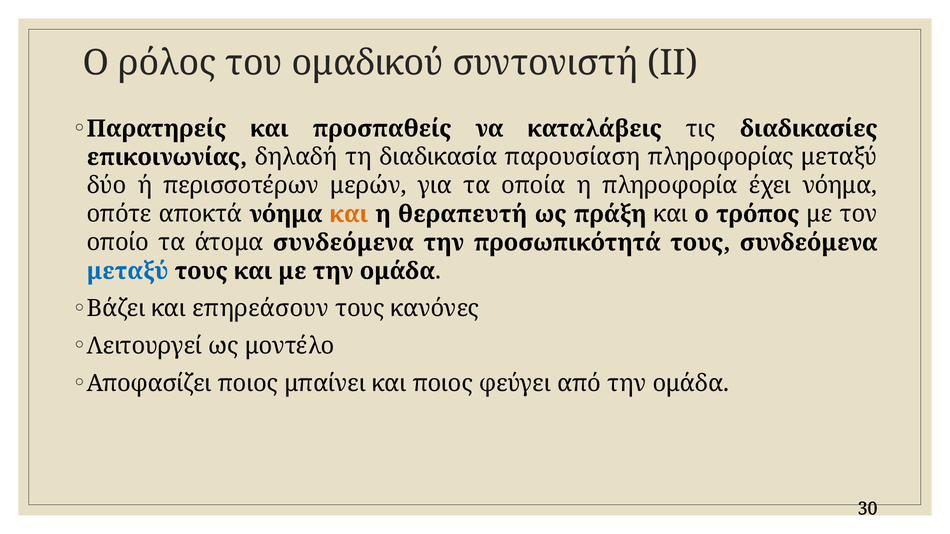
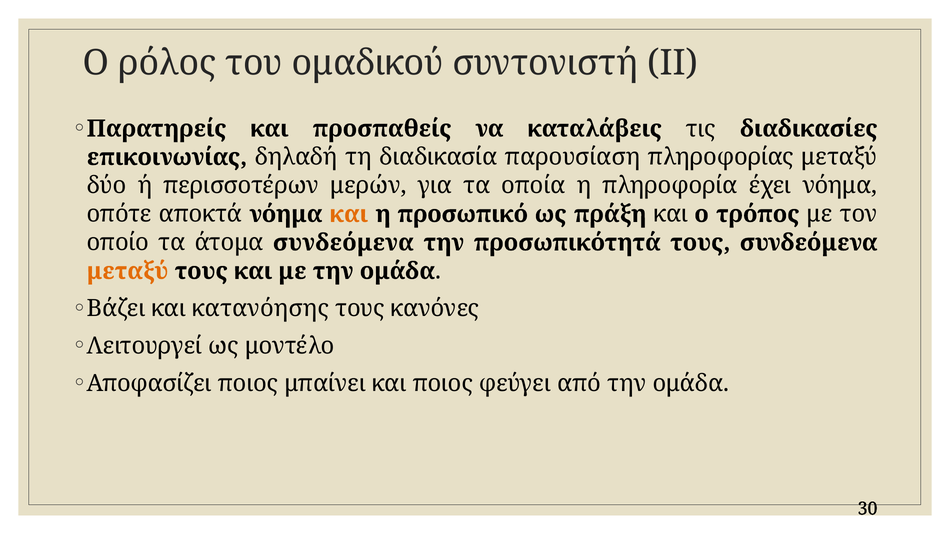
θεραπευτή: θεραπευτή -> προσωπικό
μεταξύ at (128, 271) colour: blue -> orange
επηρεάσουν: επηρεάσουν -> κατανόησης
